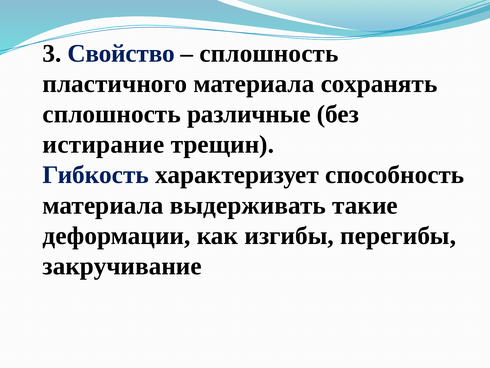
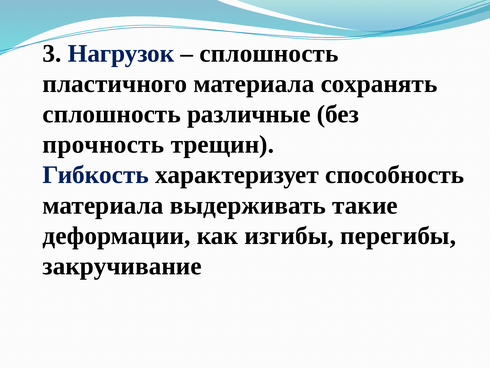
Свойство: Свойство -> Нагрузок
истирание: истирание -> прочность
